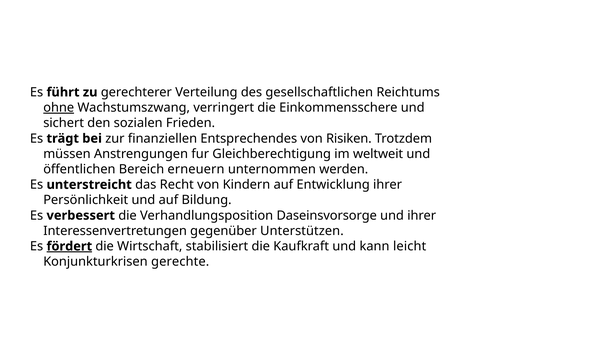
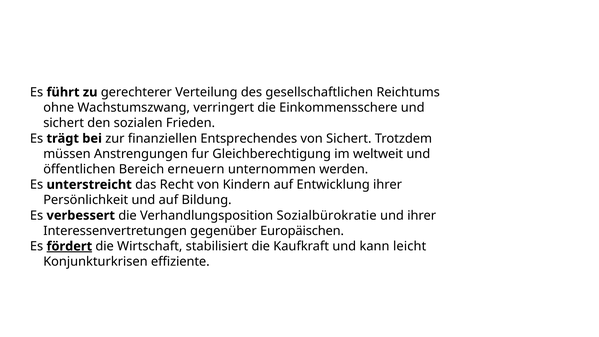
ohne underline: present -> none
von Risiken: Risiken -> Sichert
Daseinsvorsorge: Daseinsvorsorge -> Sozialbürokratie
Unterstützen: Unterstützen -> Europäischen
gerechte: gerechte -> effiziente
